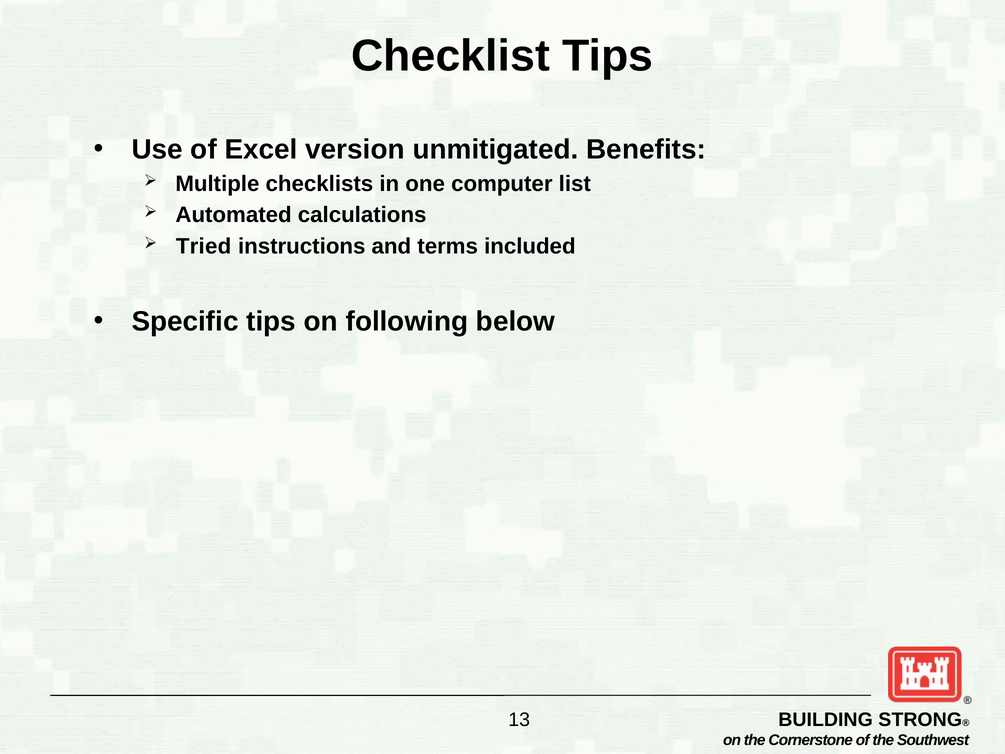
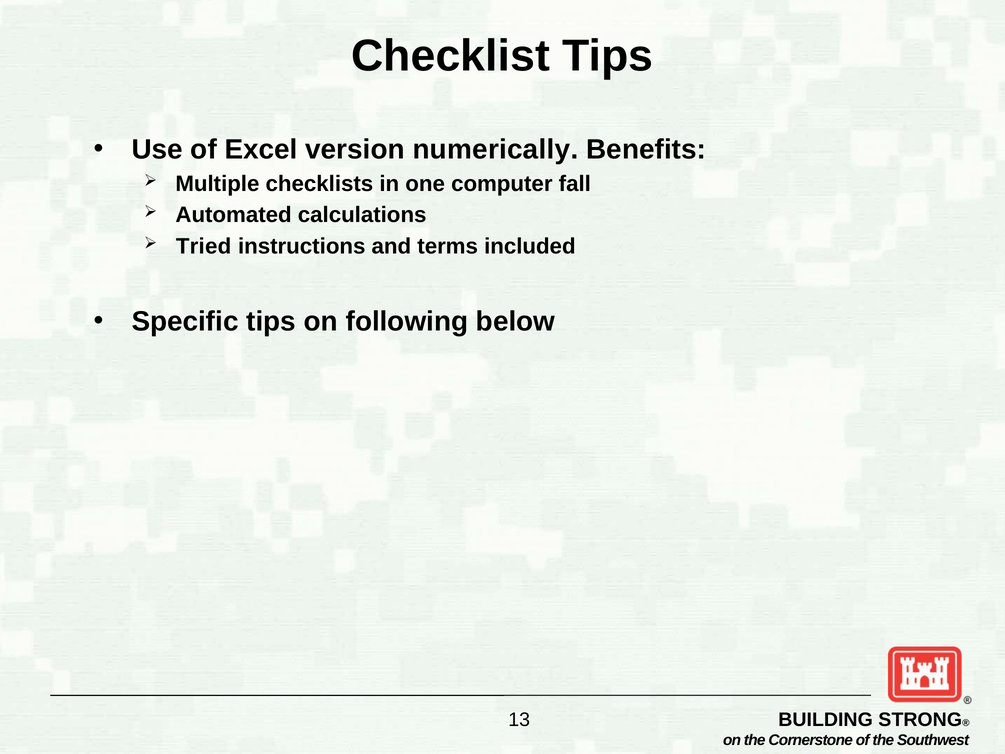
unmitigated: unmitigated -> numerically
list: list -> fall
